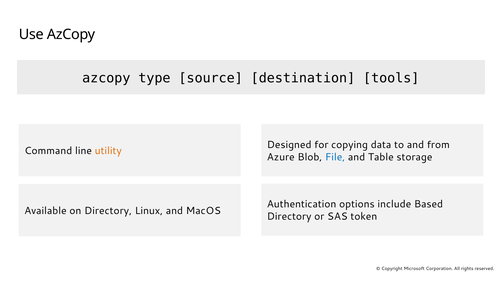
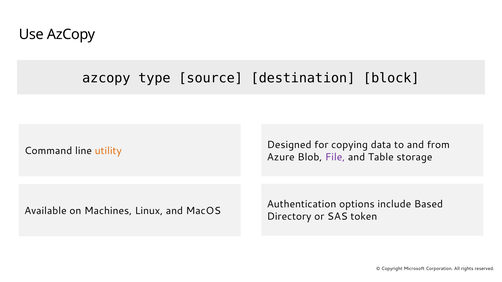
tools: tools -> block
File colour: blue -> purple
on Directory: Directory -> Machines
